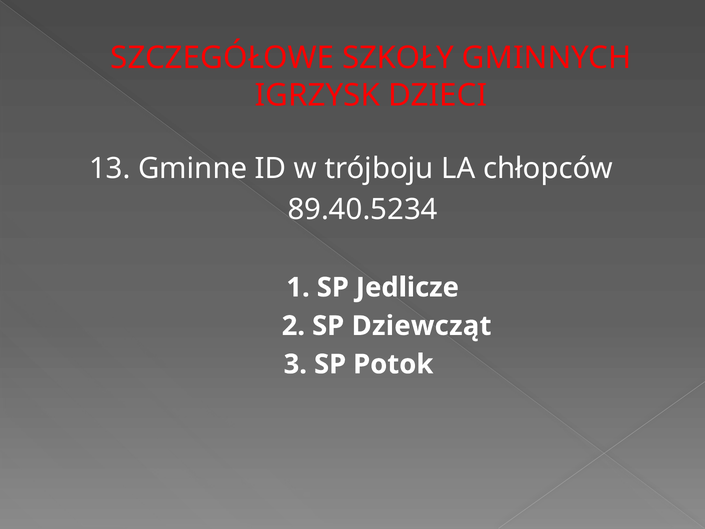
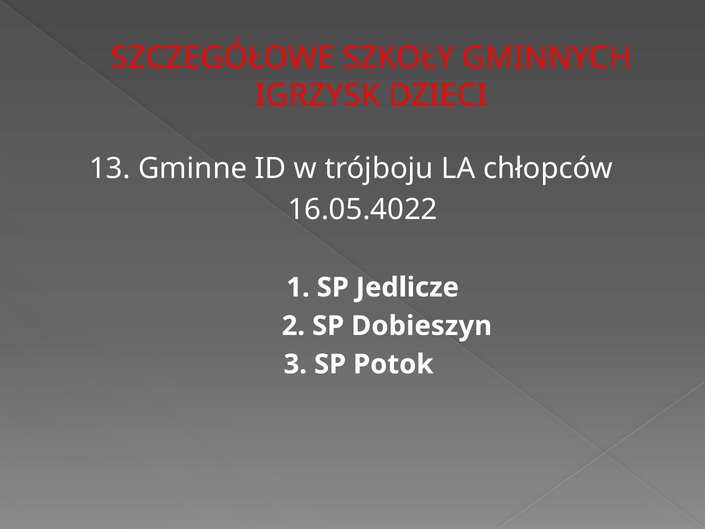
89.40.5234: 89.40.5234 -> 16.05.4022
Dziewcząt: Dziewcząt -> Dobieszyn
